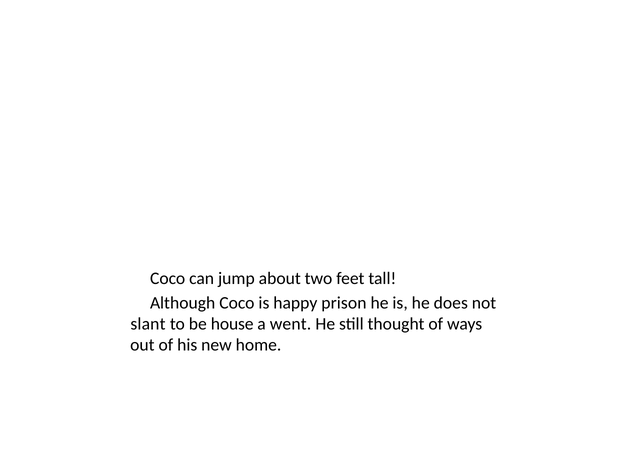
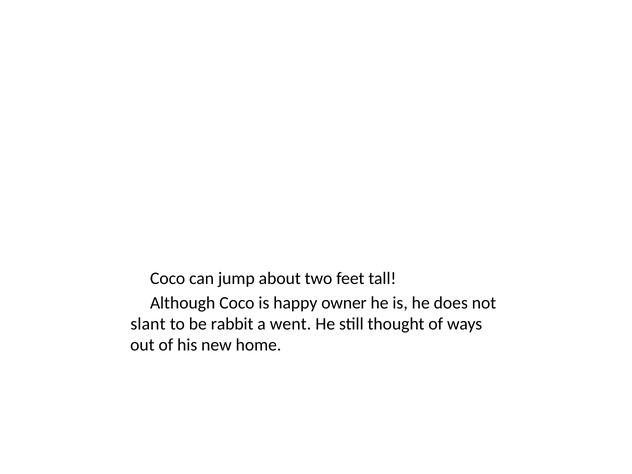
prison: prison -> owner
house: house -> rabbit
